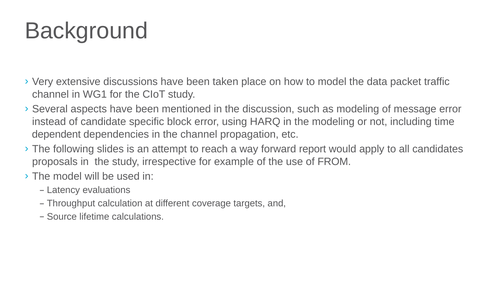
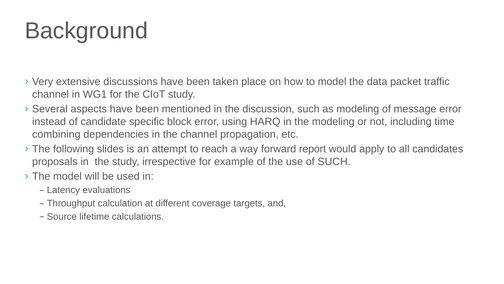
dependent: dependent -> combining
of FROM: FROM -> SUCH
